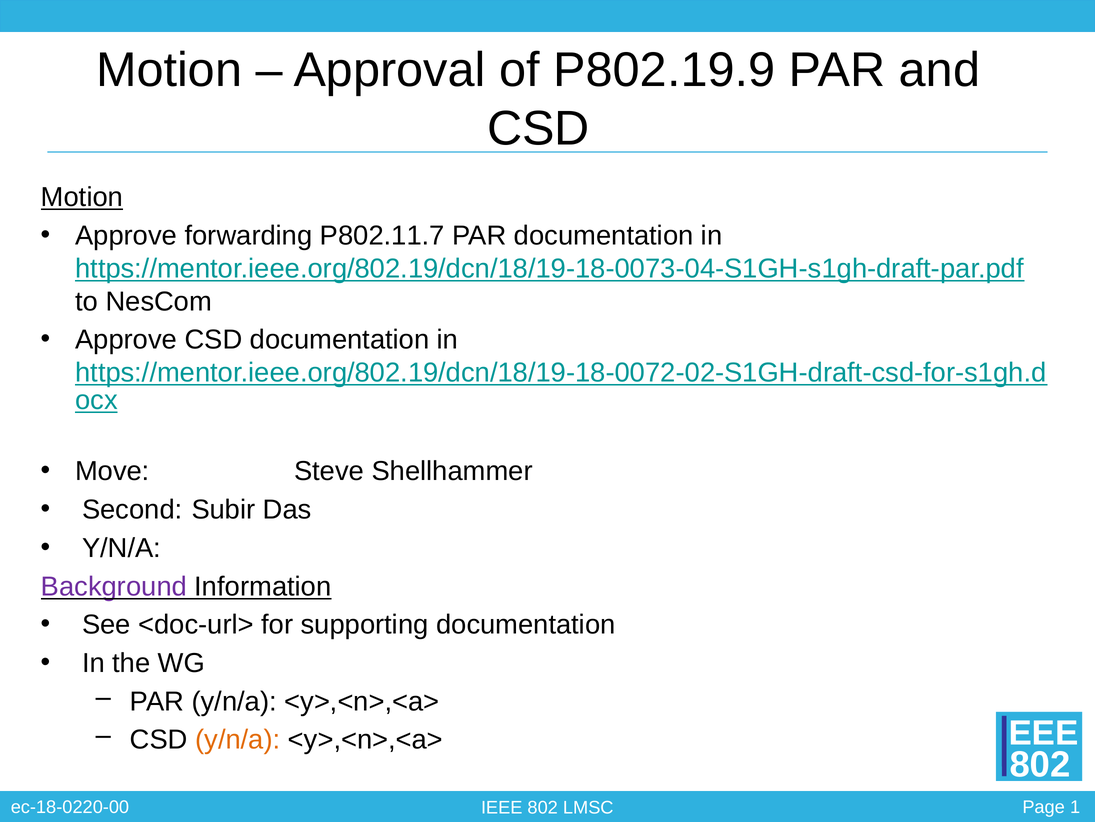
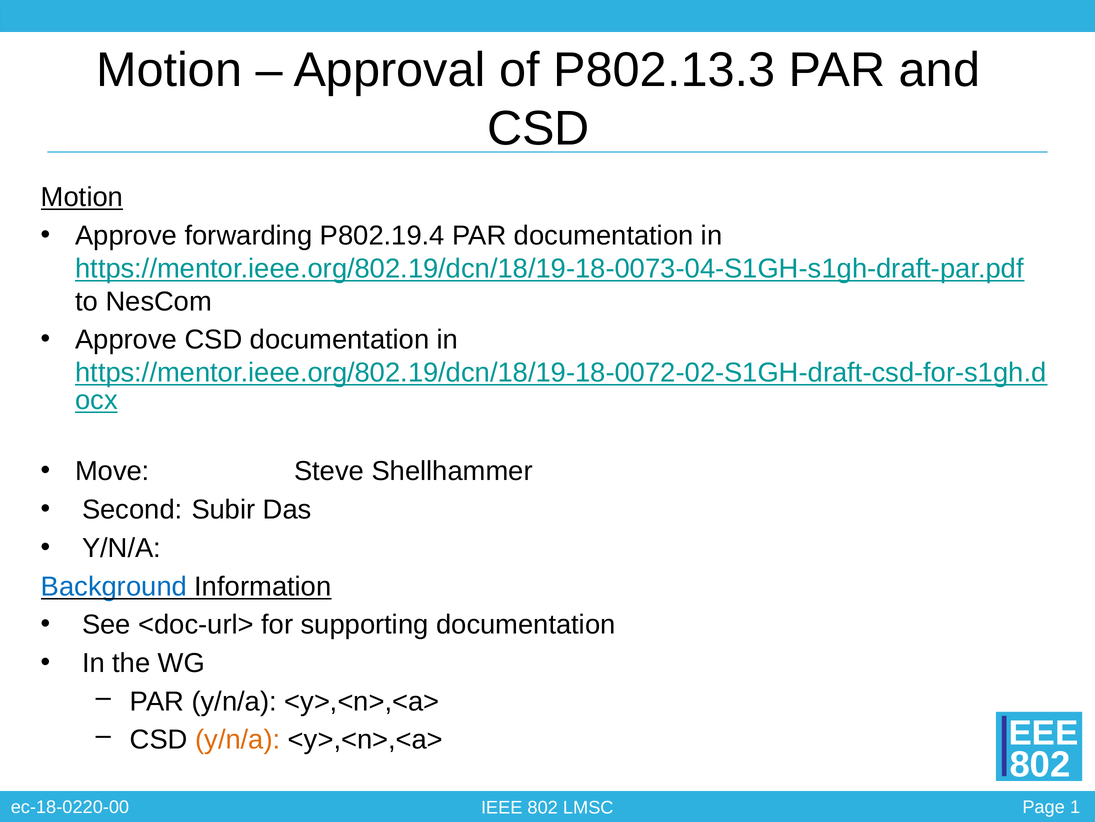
P802.19.9: P802.19.9 -> P802.13.3
P802.11.7: P802.11.7 -> P802.19.4
Background colour: purple -> blue
